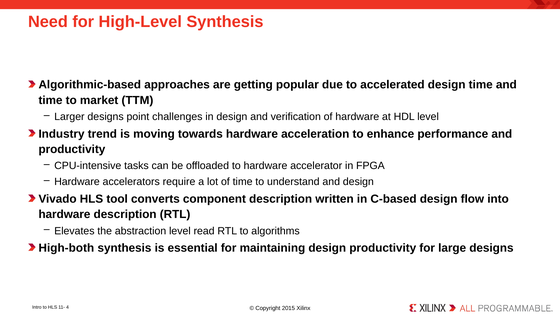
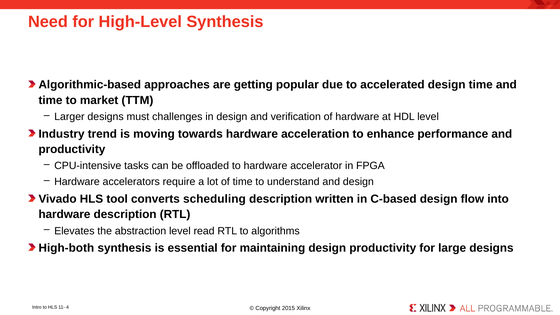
point: point -> must
component: component -> scheduling
